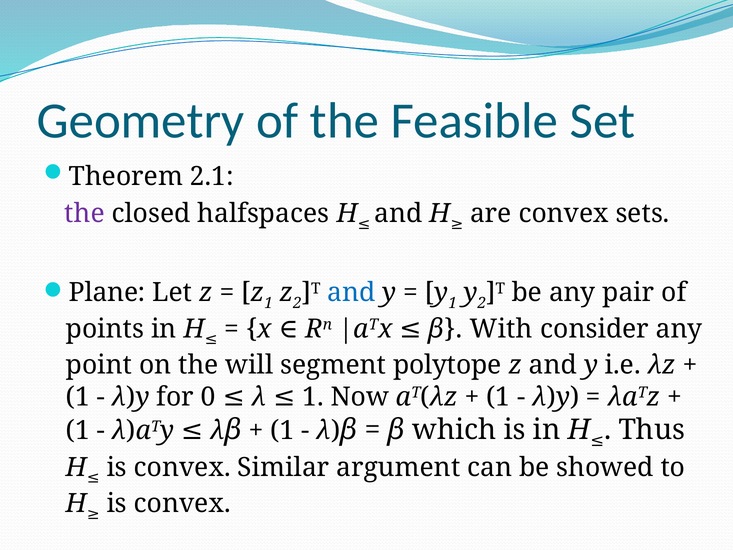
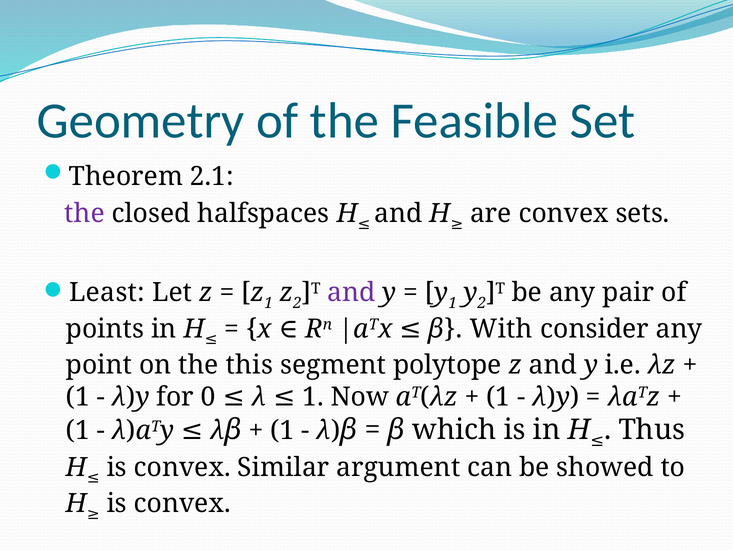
Plane: Plane -> Least
and at (351, 293) colour: blue -> purple
will: will -> this
